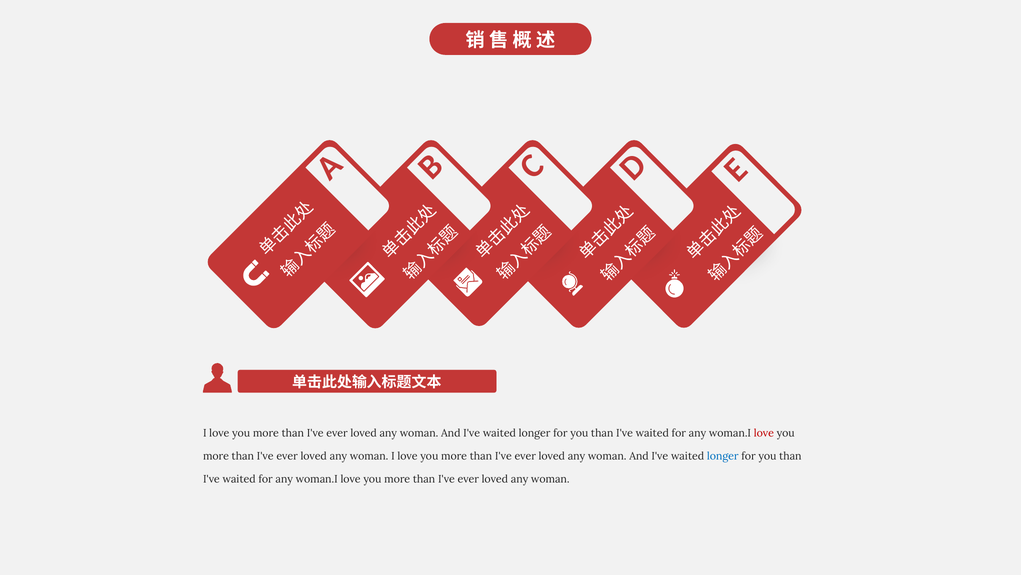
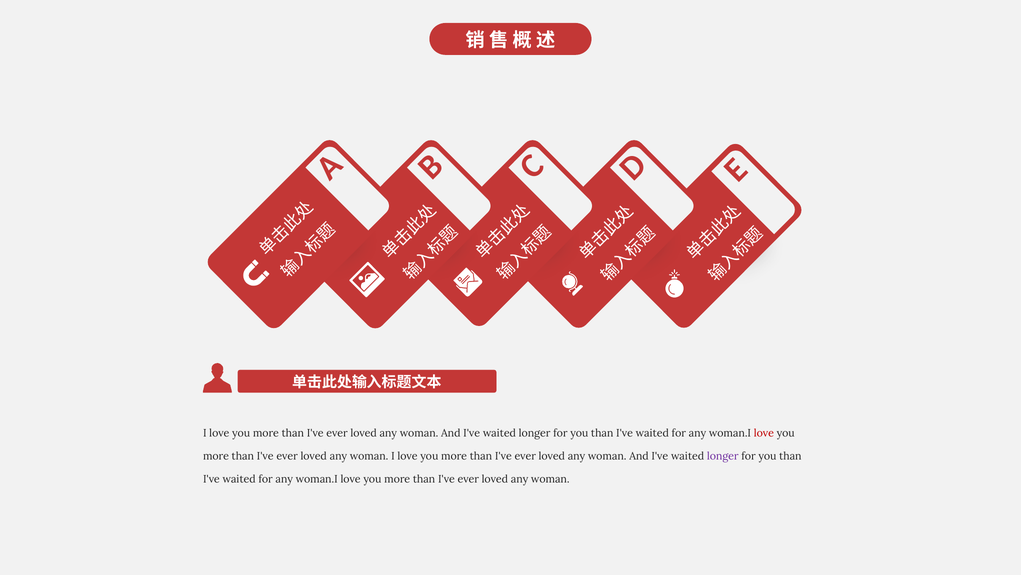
longer at (723, 455) colour: blue -> purple
